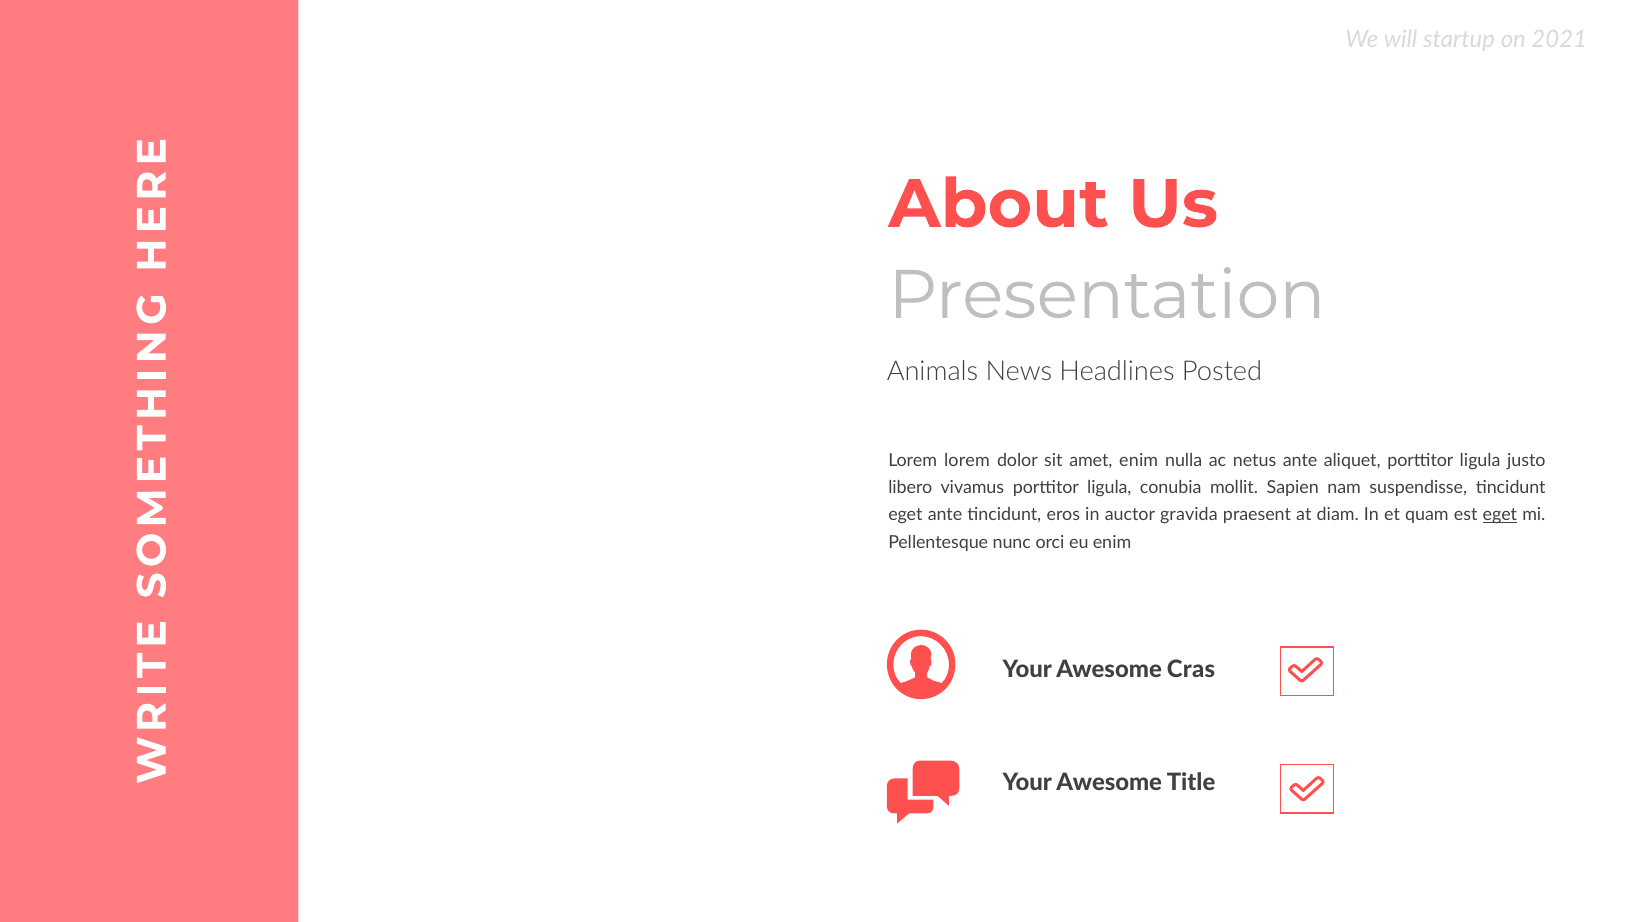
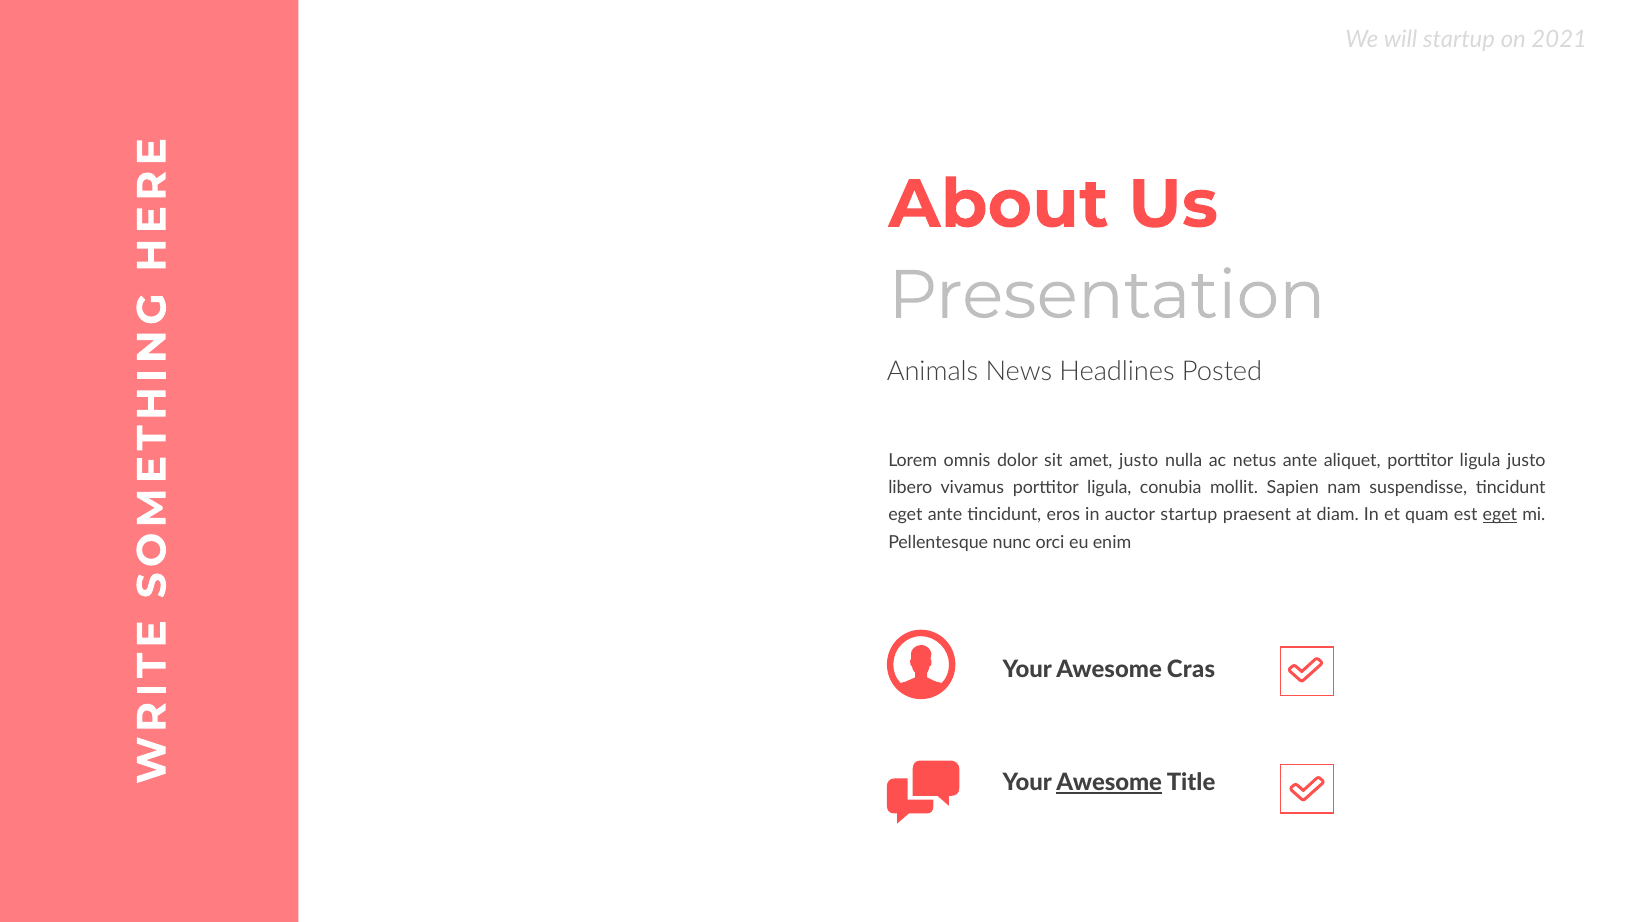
Lorem lorem: lorem -> omnis
amet enim: enim -> justo
auctor gravida: gravida -> startup
Awesome at (1109, 783) underline: none -> present
